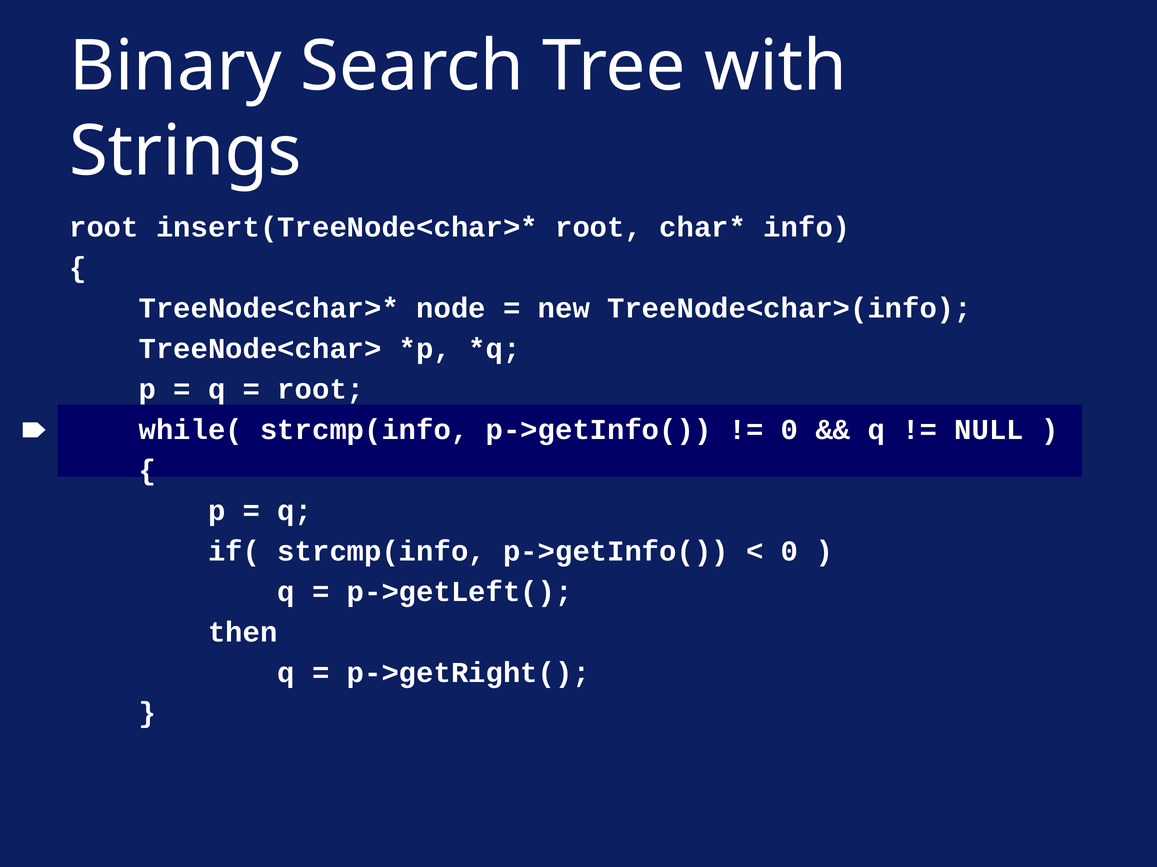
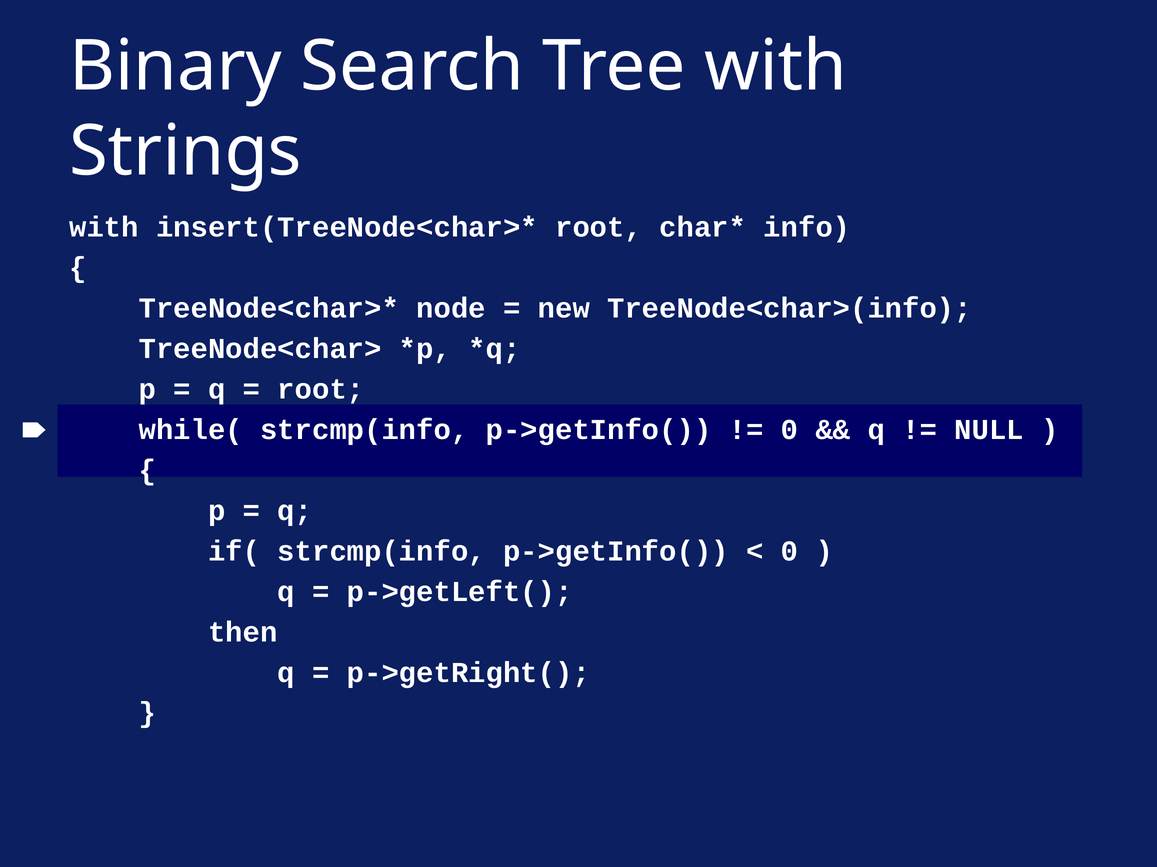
root at (104, 228): root -> with
